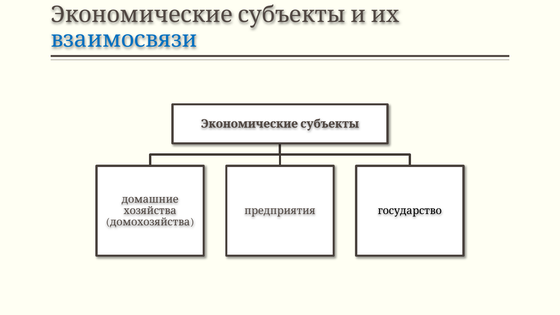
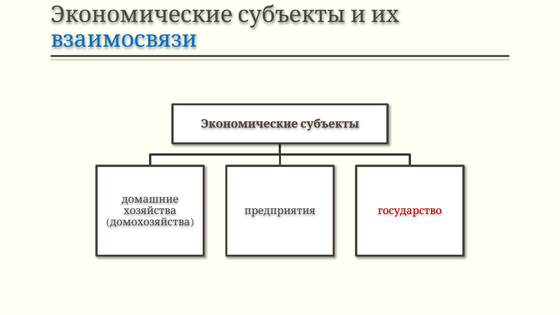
государство colour: black -> red
